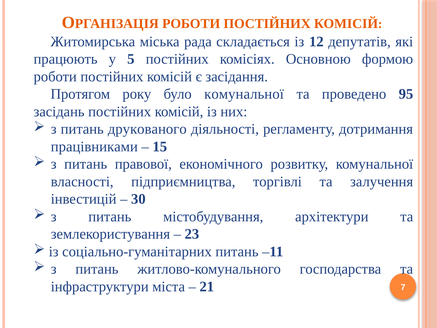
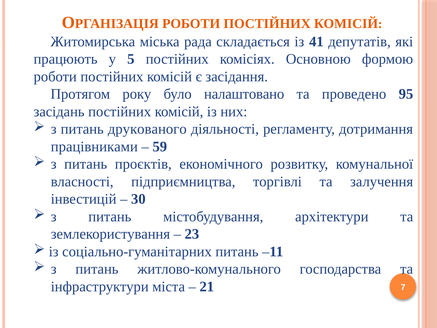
12: 12 -> 41
було комунальної: комунальної -> налаштовано
15: 15 -> 59
правової: правової -> проєктів
